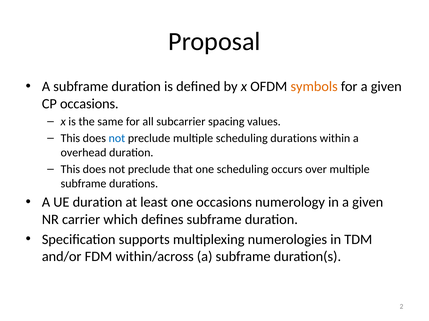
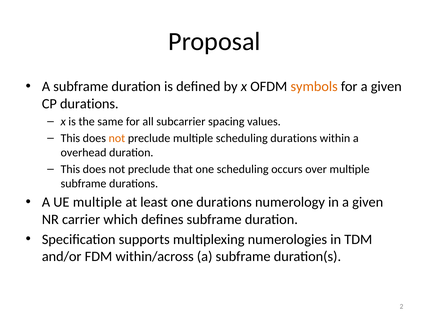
CP occasions: occasions -> durations
not at (117, 139) colour: blue -> orange
UE duration: duration -> multiple
one occasions: occasions -> durations
